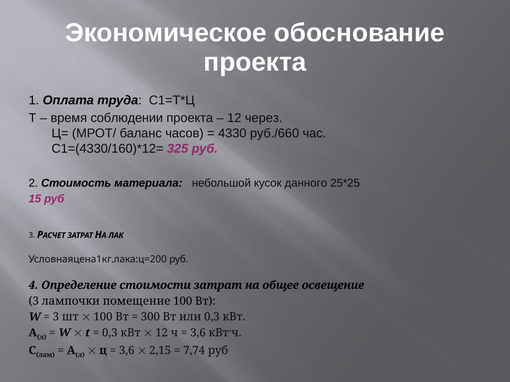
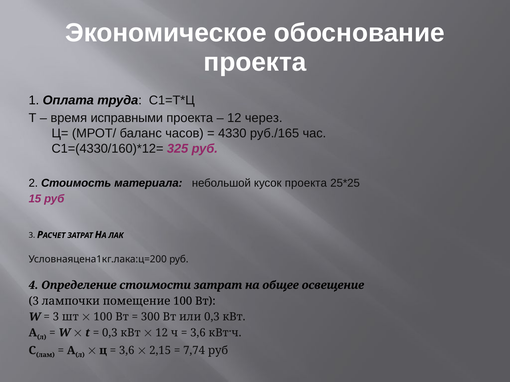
соблюдении: соблюдении -> исправными
руб./660: руб./660 -> руб./165
кусок данного: данного -> проекта
